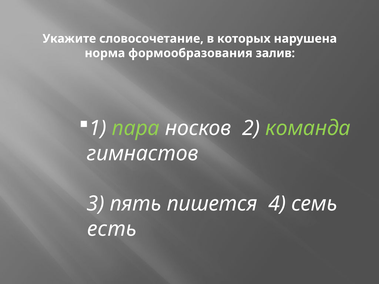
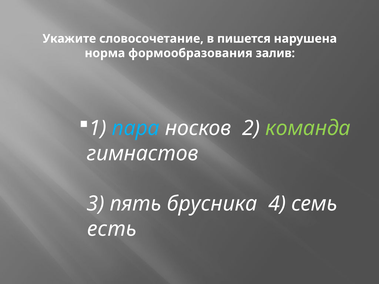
которых: которых -> пишется
пара colour: light green -> light blue
пишется: пишется -> брусника
